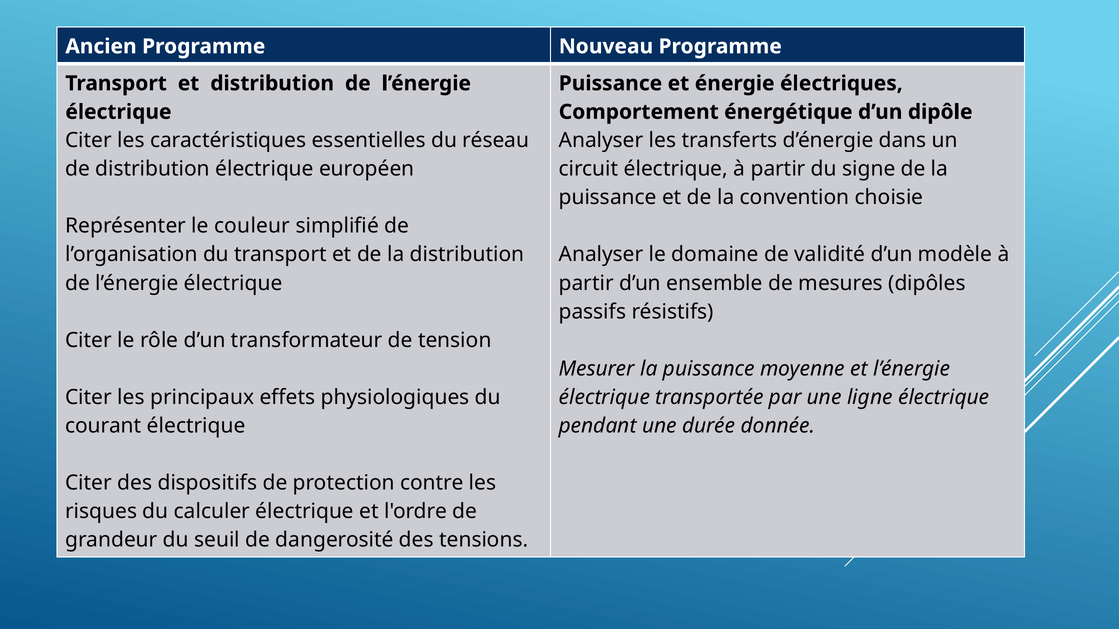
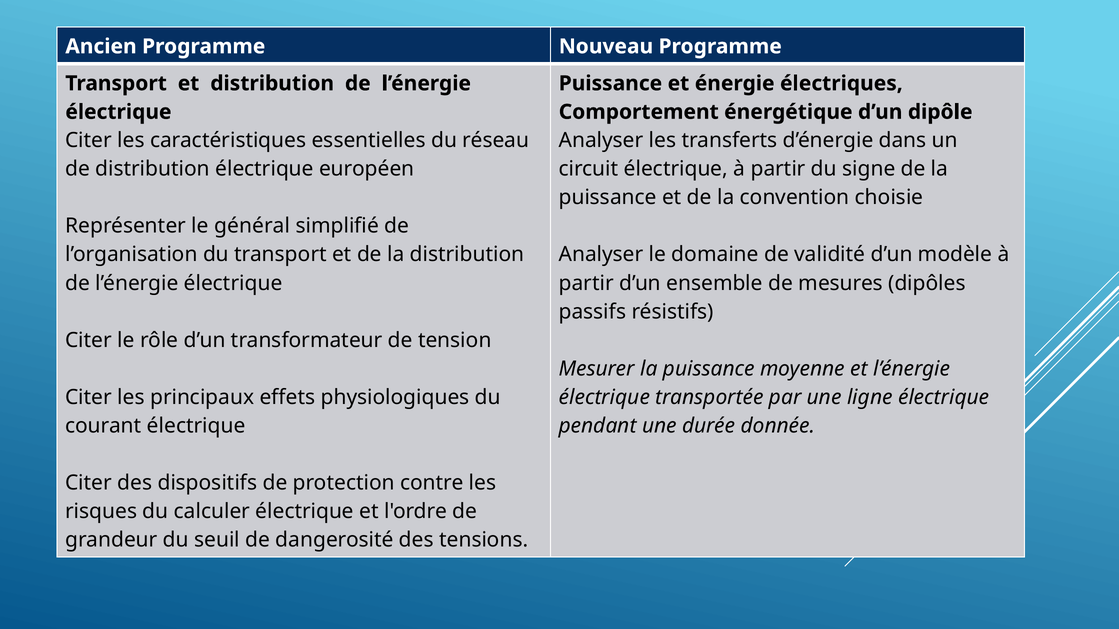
couleur: couleur -> général
